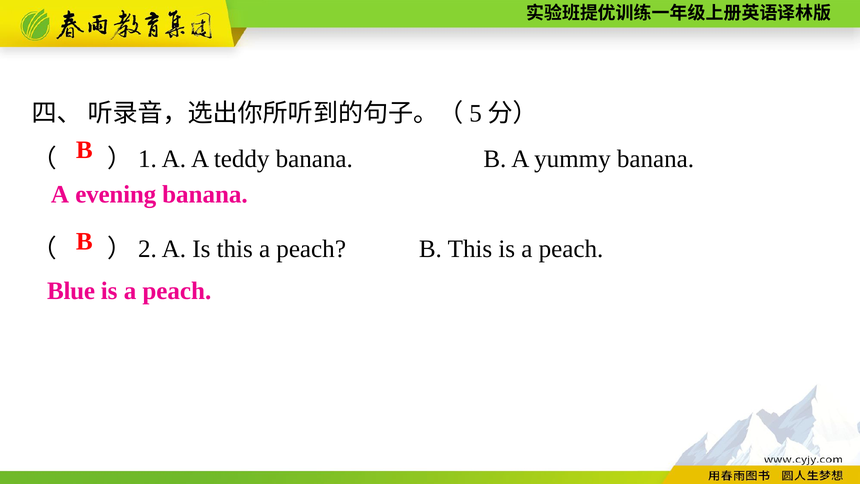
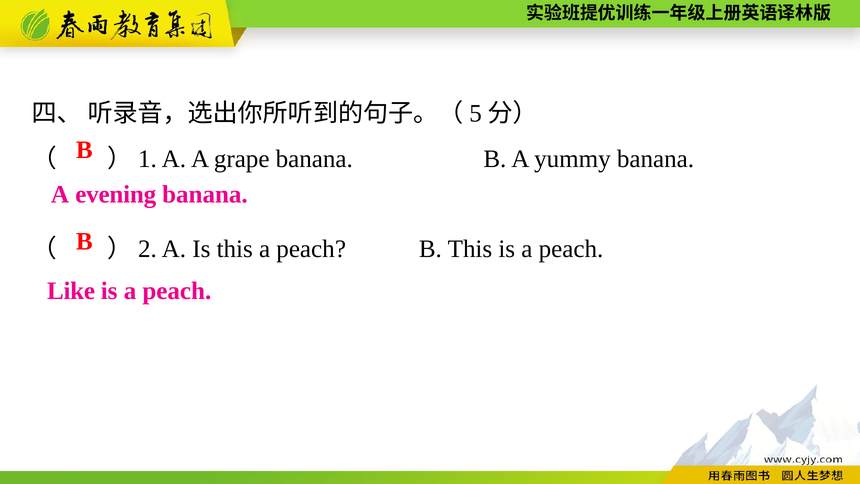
teddy: teddy -> grape
Blue: Blue -> Like
